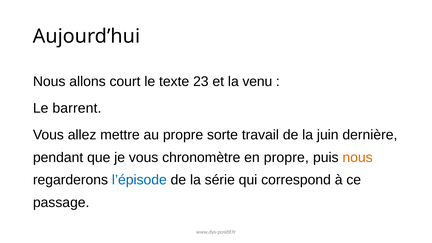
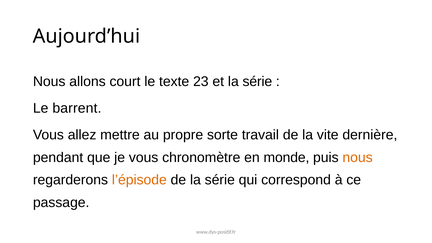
et la venu: venu -> série
juin: juin -> vite
en propre: propre -> monde
l’épisode colour: blue -> orange
